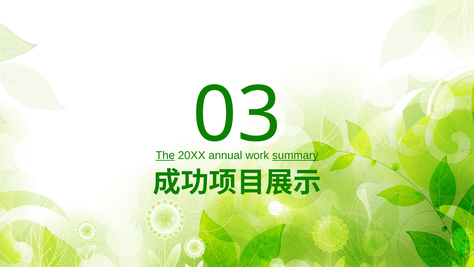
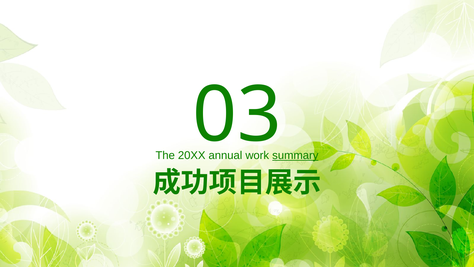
The underline: present -> none
